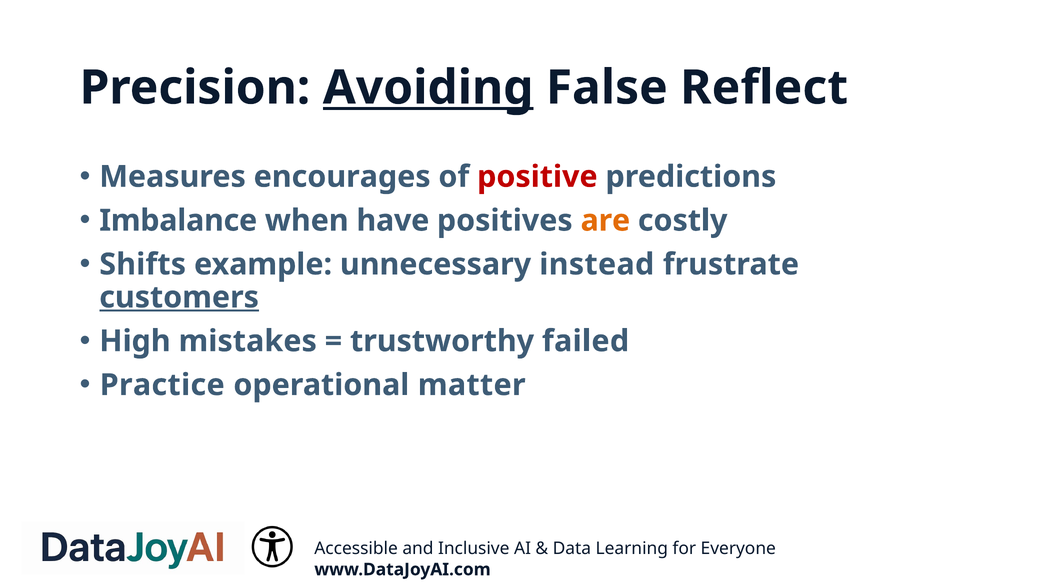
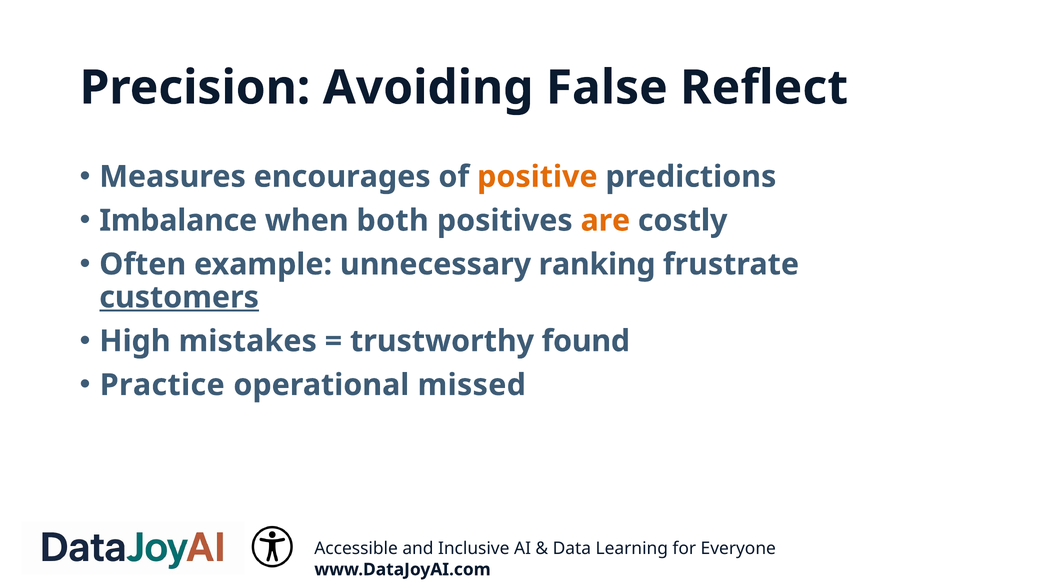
Avoiding underline: present -> none
positive colour: red -> orange
have: have -> both
Shifts: Shifts -> Often
instead: instead -> ranking
failed: failed -> found
matter: matter -> missed
